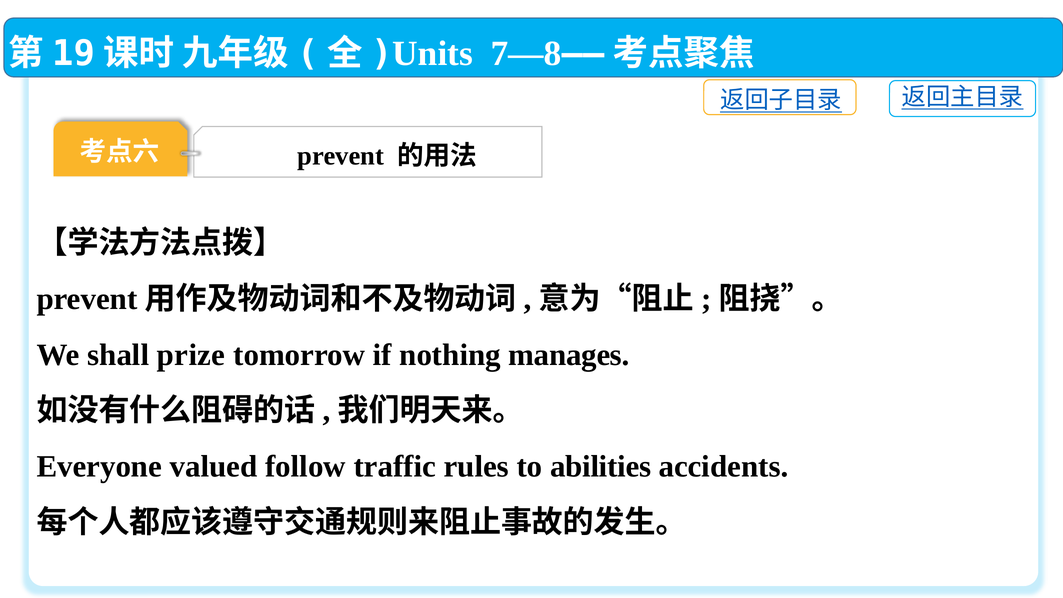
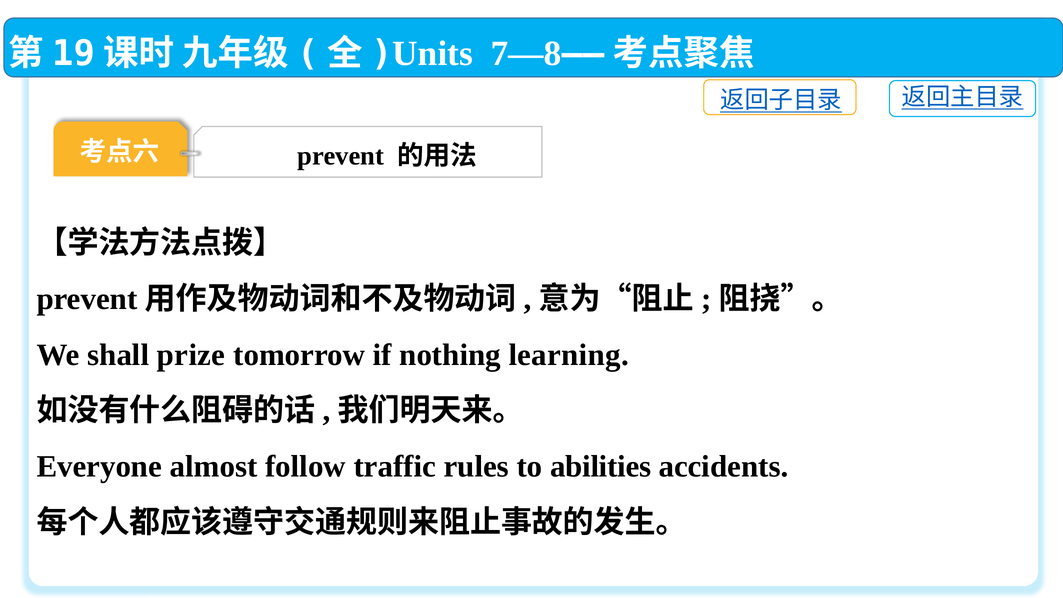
manages: manages -> learning
valued: valued -> almost
